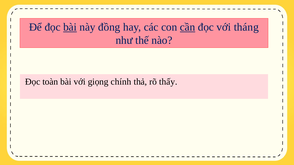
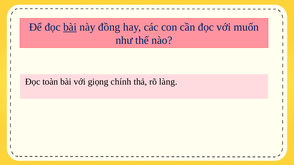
cần underline: present -> none
tháng: tháng -> muốn
thấy: thấy -> làng
